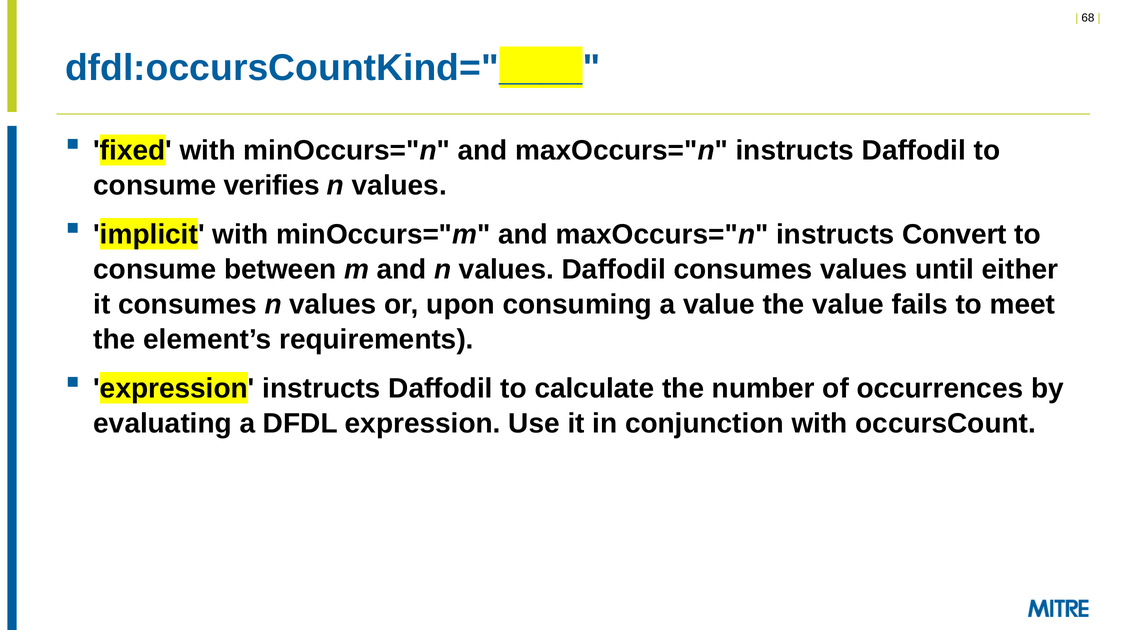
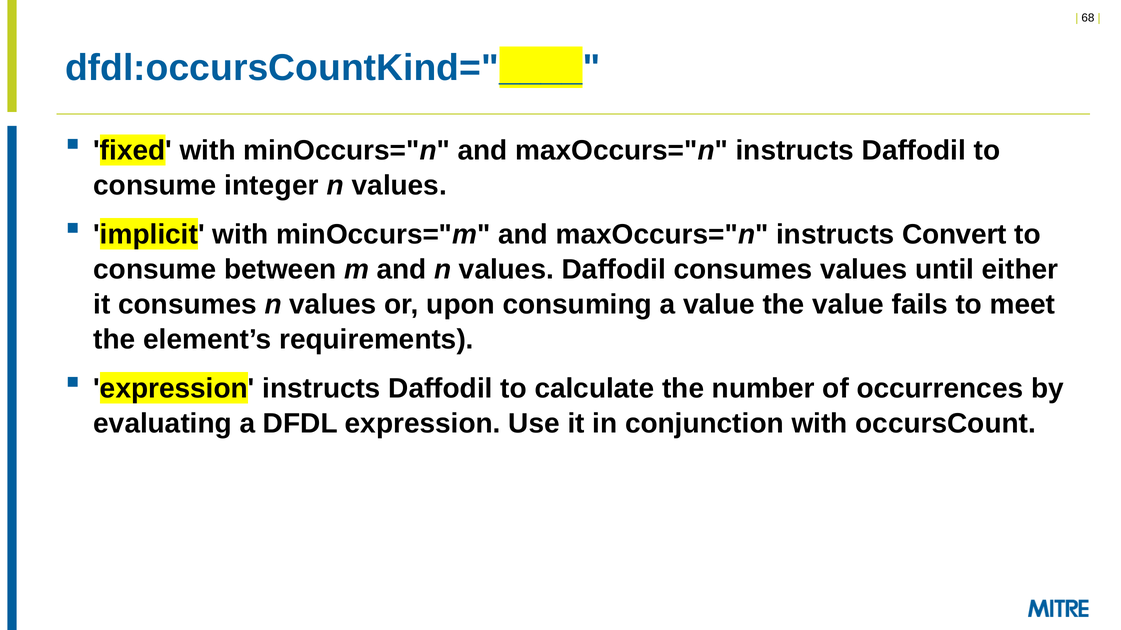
verifies: verifies -> integer
